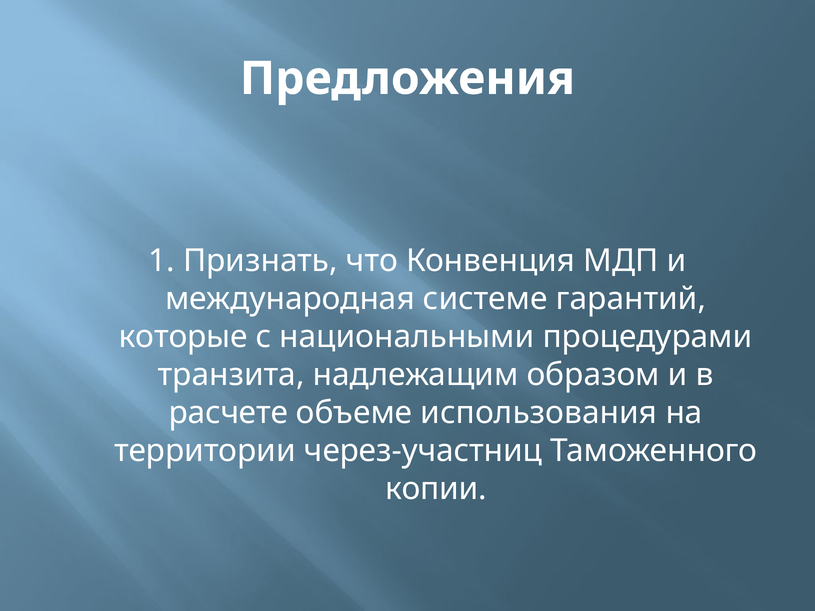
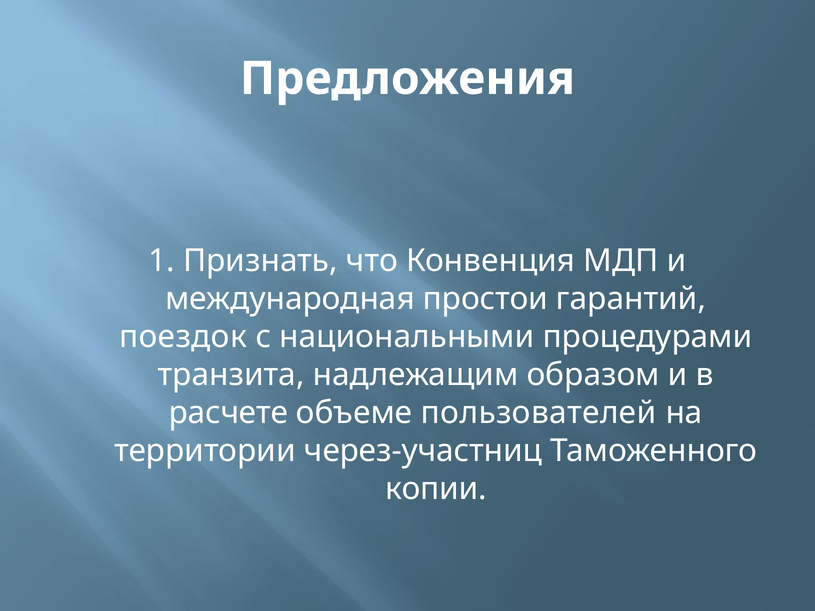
системе: системе -> простои
которые: которые -> поездок
использования: использования -> пользователей
